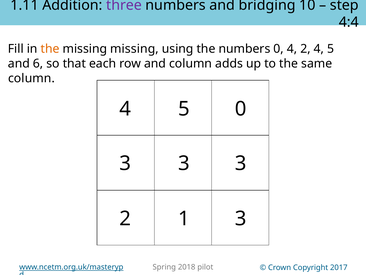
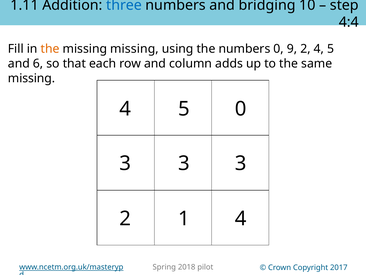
three colour: purple -> blue
0 4: 4 -> 9
column at (31, 78): column -> missing
1 3: 3 -> 4
